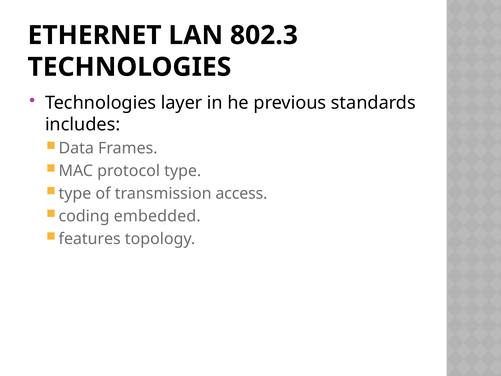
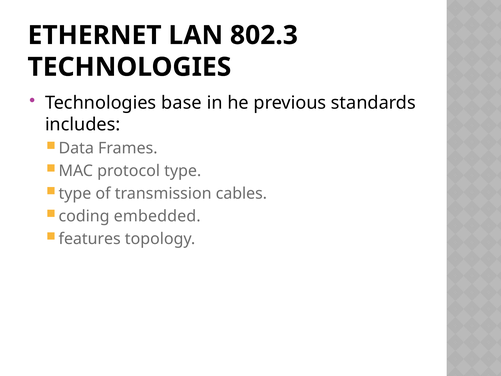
layer: layer -> base
access: access -> cables
